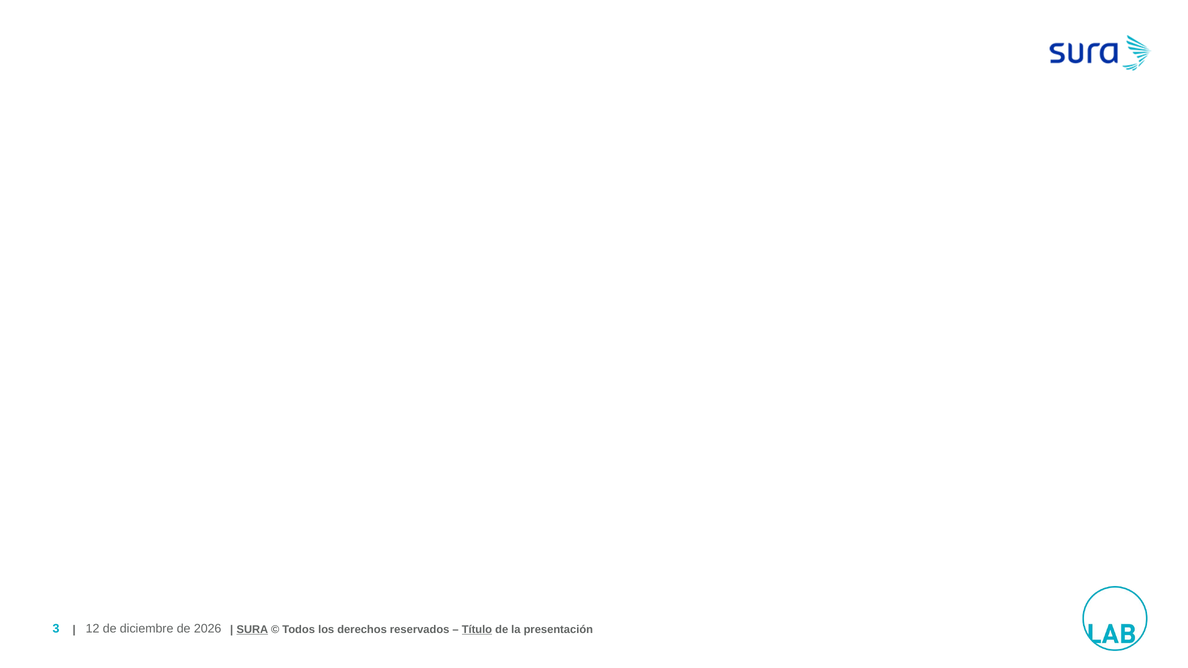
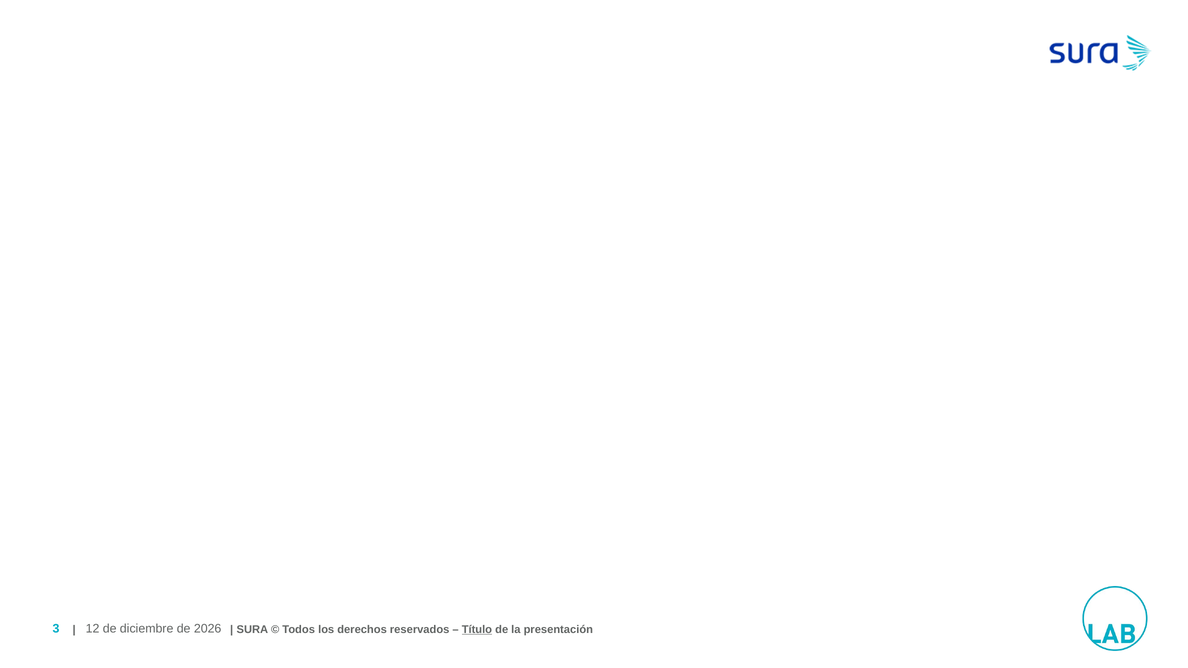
SURA underline: present -> none
